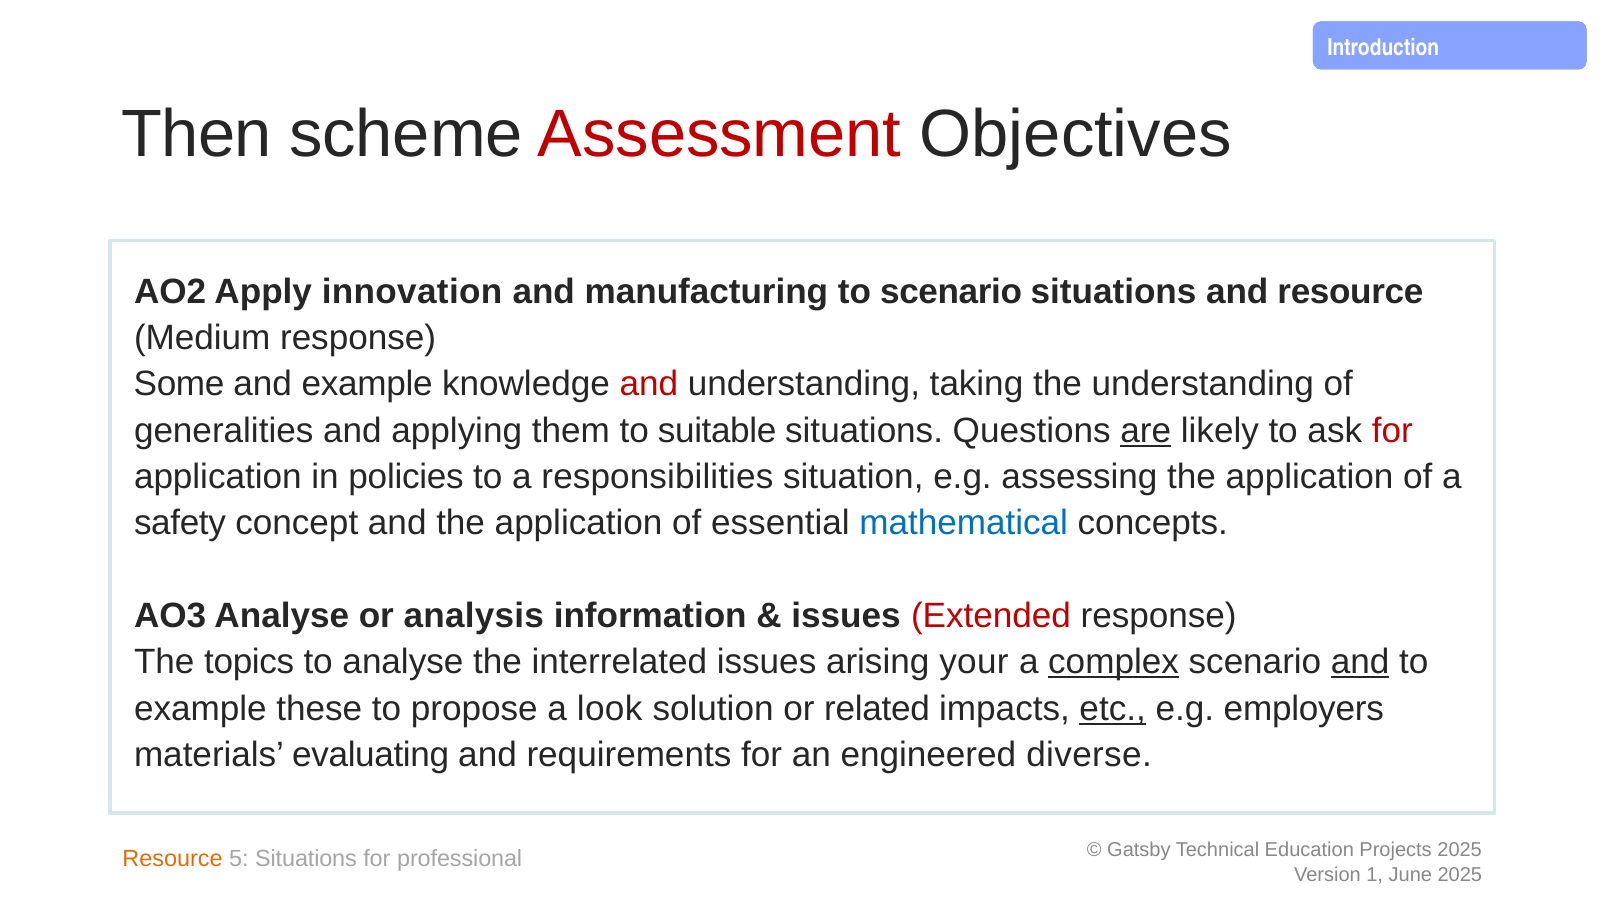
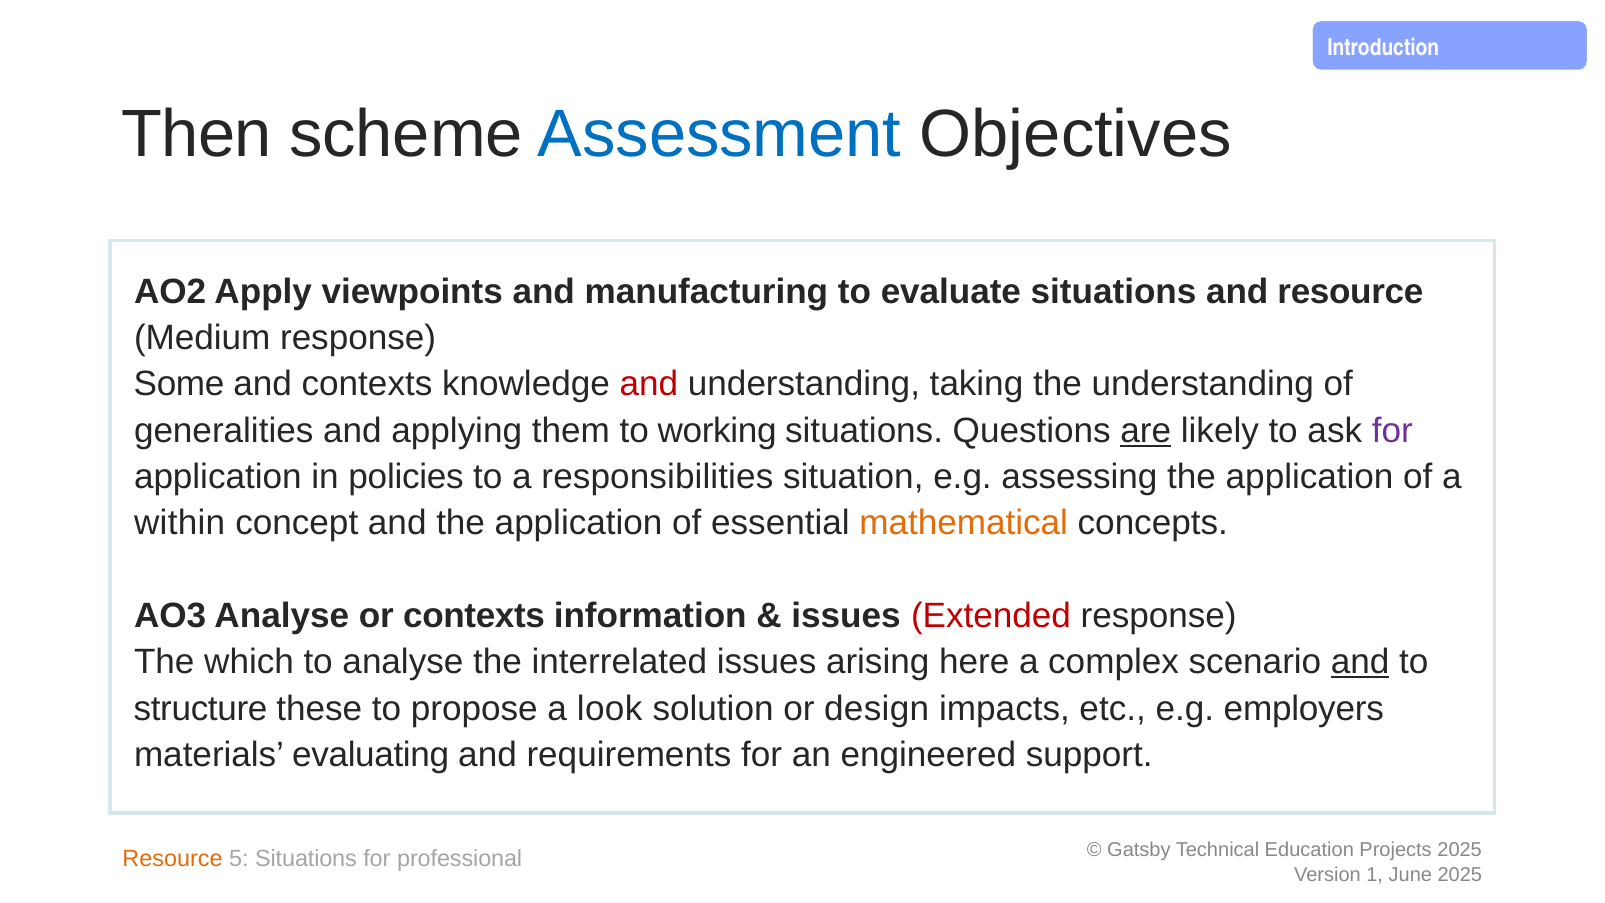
Assessment colour: red -> blue
innovation: innovation -> viewpoints
to scenario: scenario -> evaluate
and example: example -> contexts
suitable: suitable -> working
for at (1392, 431) colour: red -> purple
safety: safety -> within
mathematical colour: blue -> orange
or analysis: analysis -> contexts
topics: topics -> which
your: your -> here
complex underline: present -> none
example at (200, 708): example -> structure
related: related -> design
etc underline: present -> none
diverse: diverse -> support
